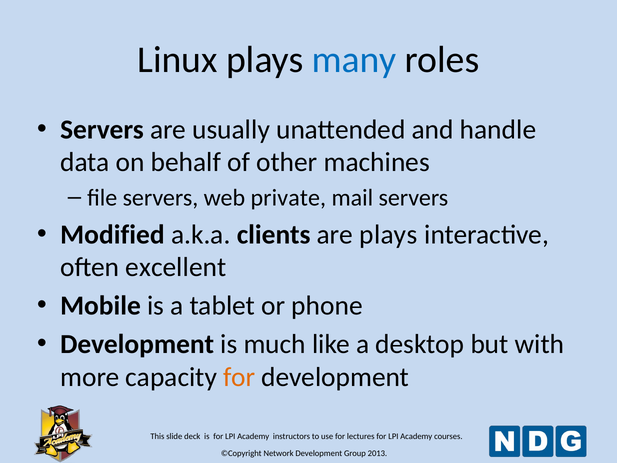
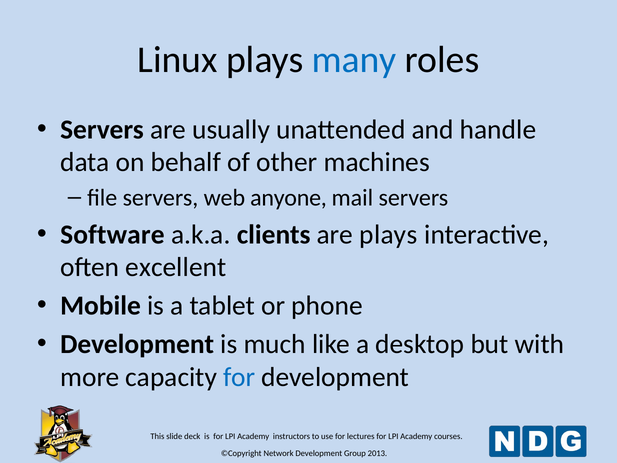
private: private -> anyone
Modified: Modified -> Software
for at (239, 377) colour: orange -> blue
